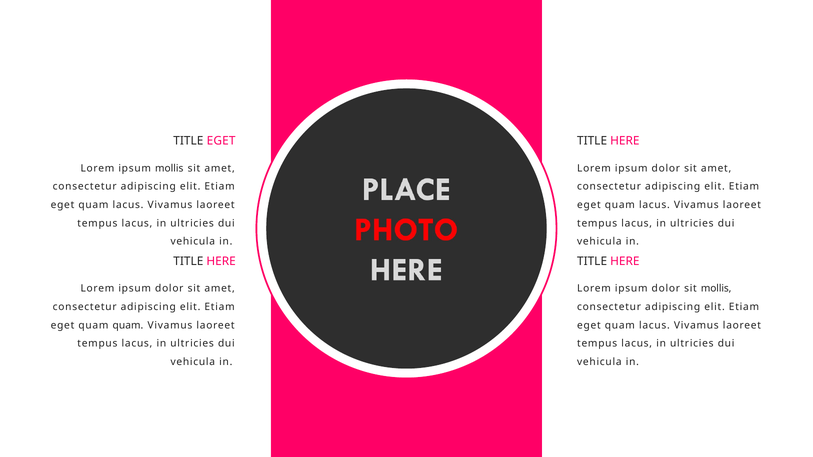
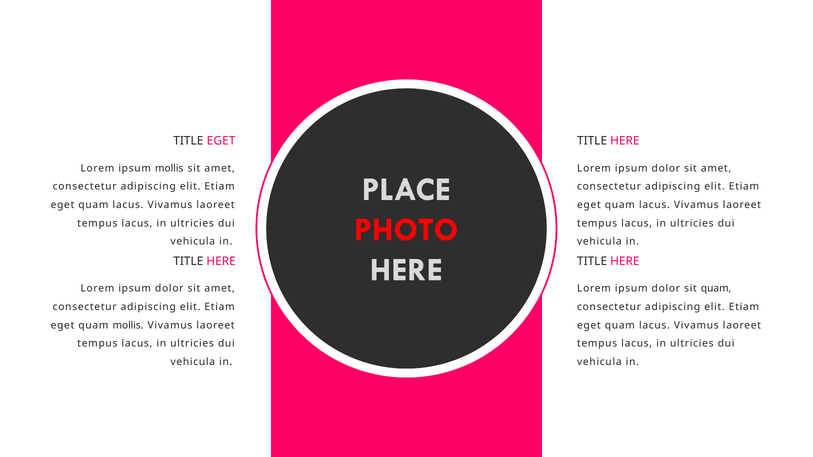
sit mollis: mollis -> quam
quam quam: quam -> mollis
